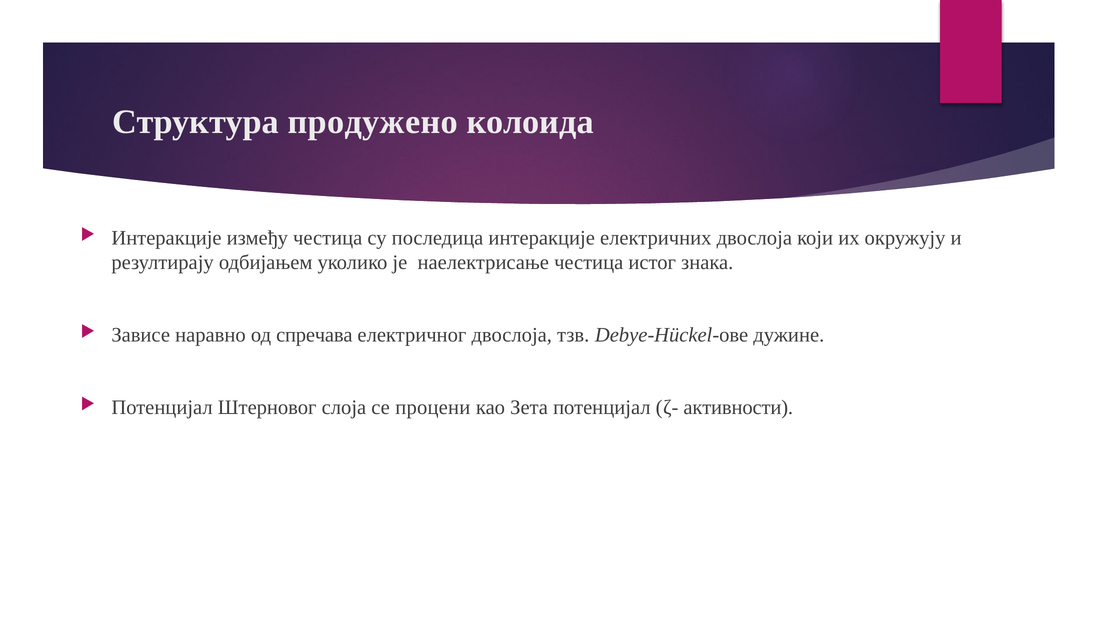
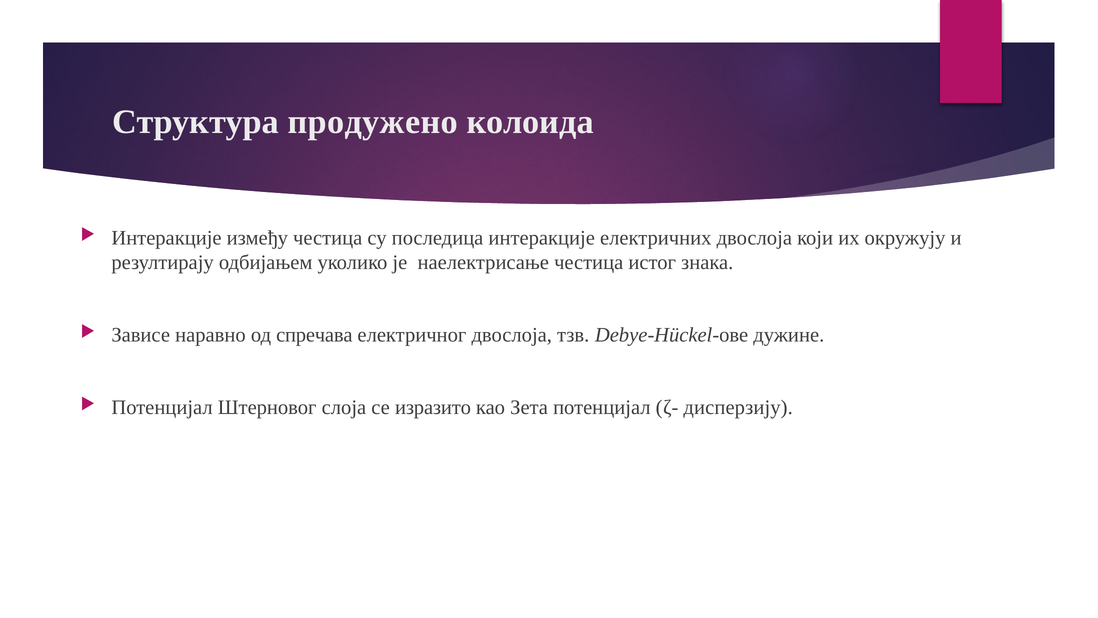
процени: процени -> изразито
активности: активности -> дисперзију
